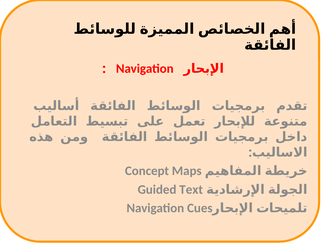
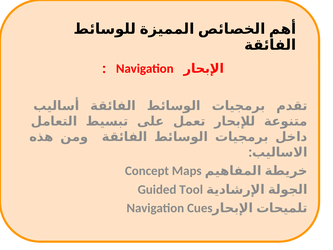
Text: Text -> Tool
